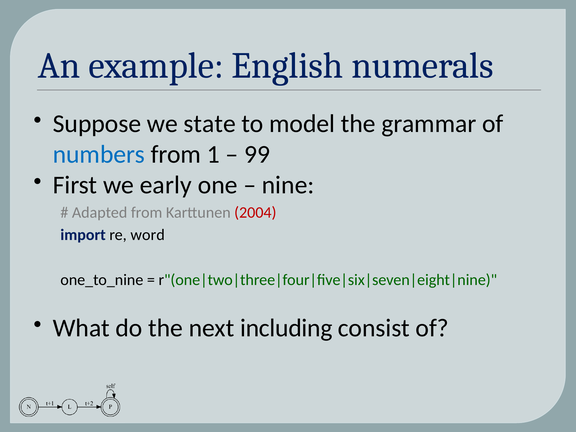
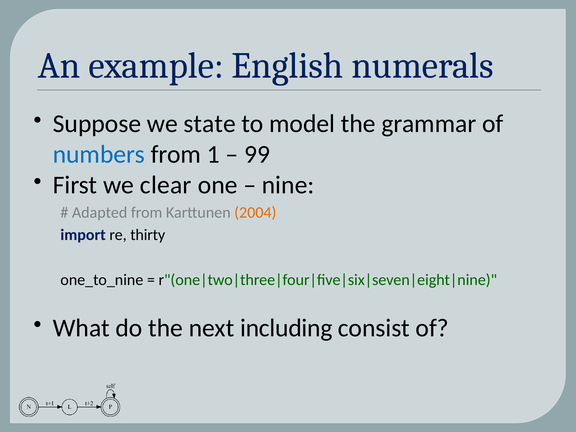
early: early -> clear
2004 colour: red -> orange
word: word -> thirty
